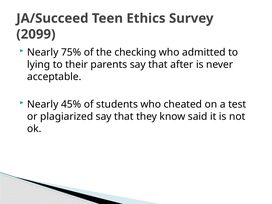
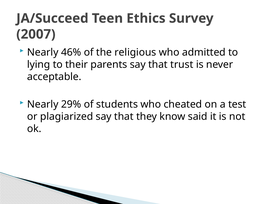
2099: 2099 -> 2007
75%: 75% -> 46%
checking: checking -> religious
after: after -> trust
45%: 45% -> 29%
